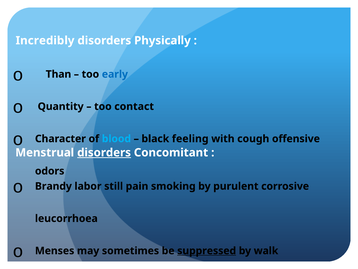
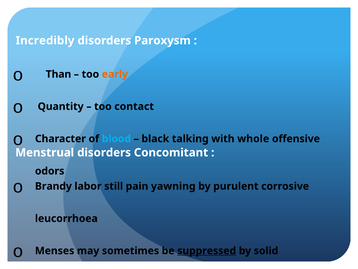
Physically: Physically -> Paroxysm
early colour: blue -> orange
feeling: feeling -> talking
cough: cough -> whole
disorders at (104, 152) underline: present -> none
smoking: smoking -> yawning
walk: walk -> solid
